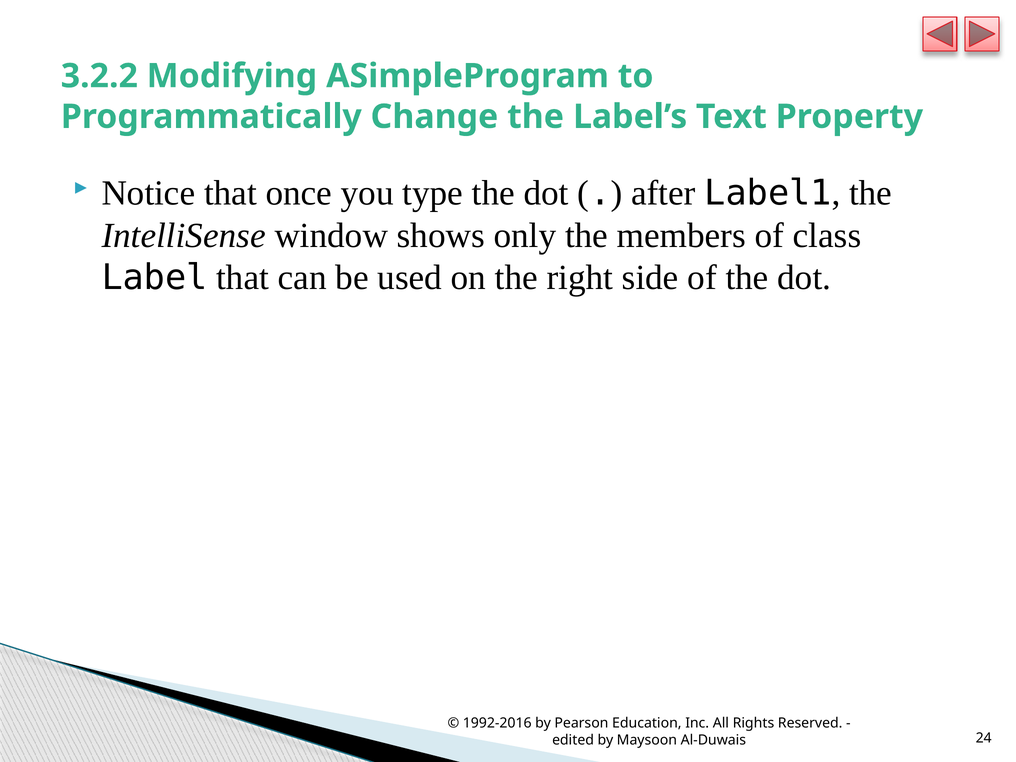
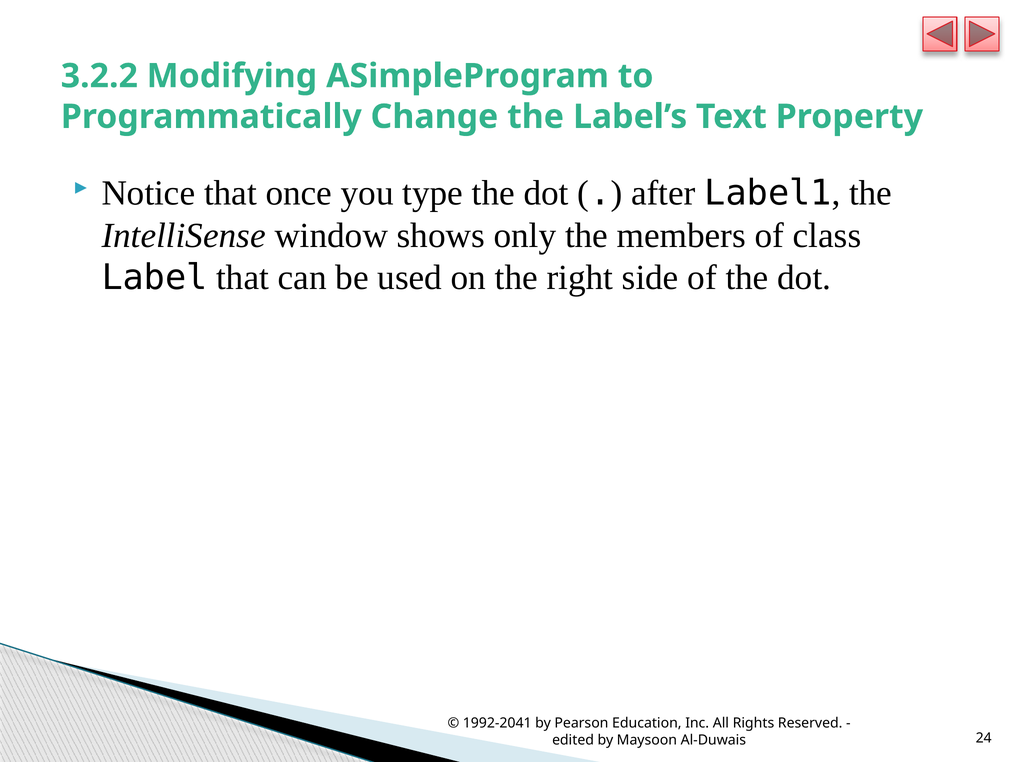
1992-2016: 1992-2016 -> 1992-2041
